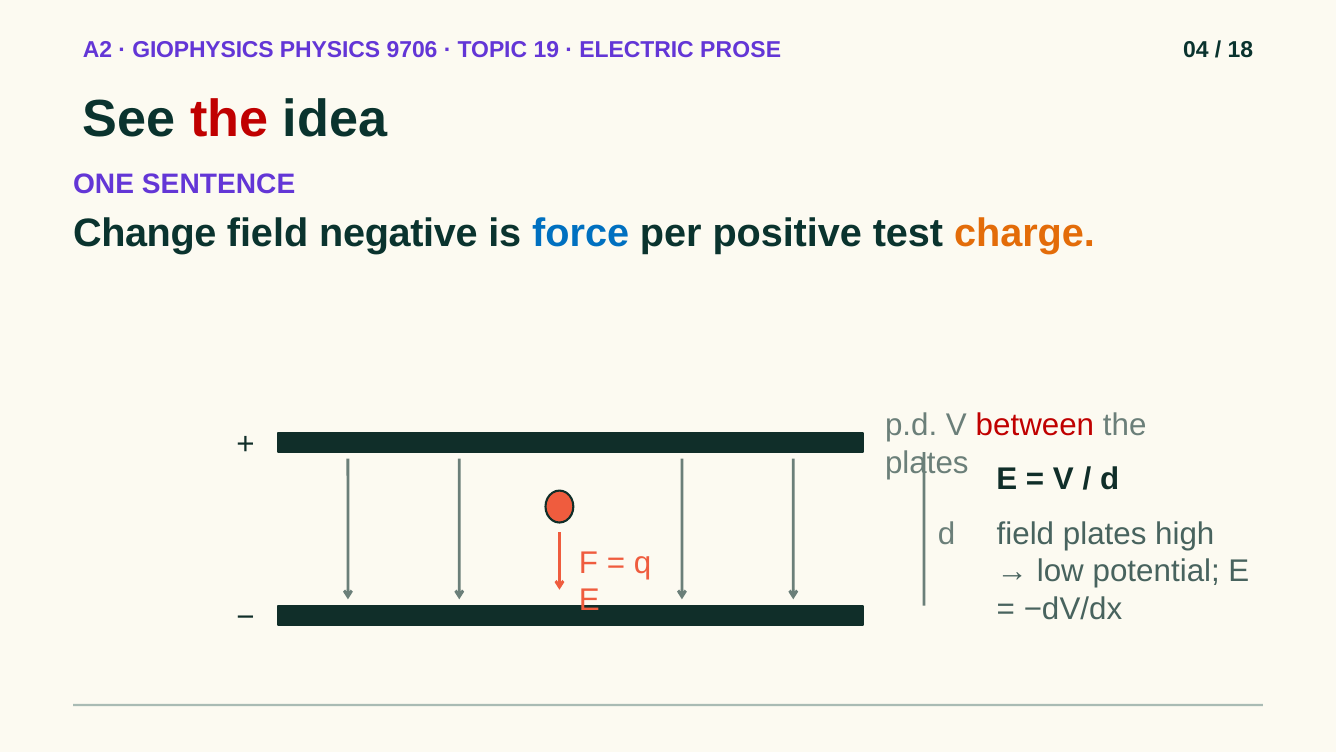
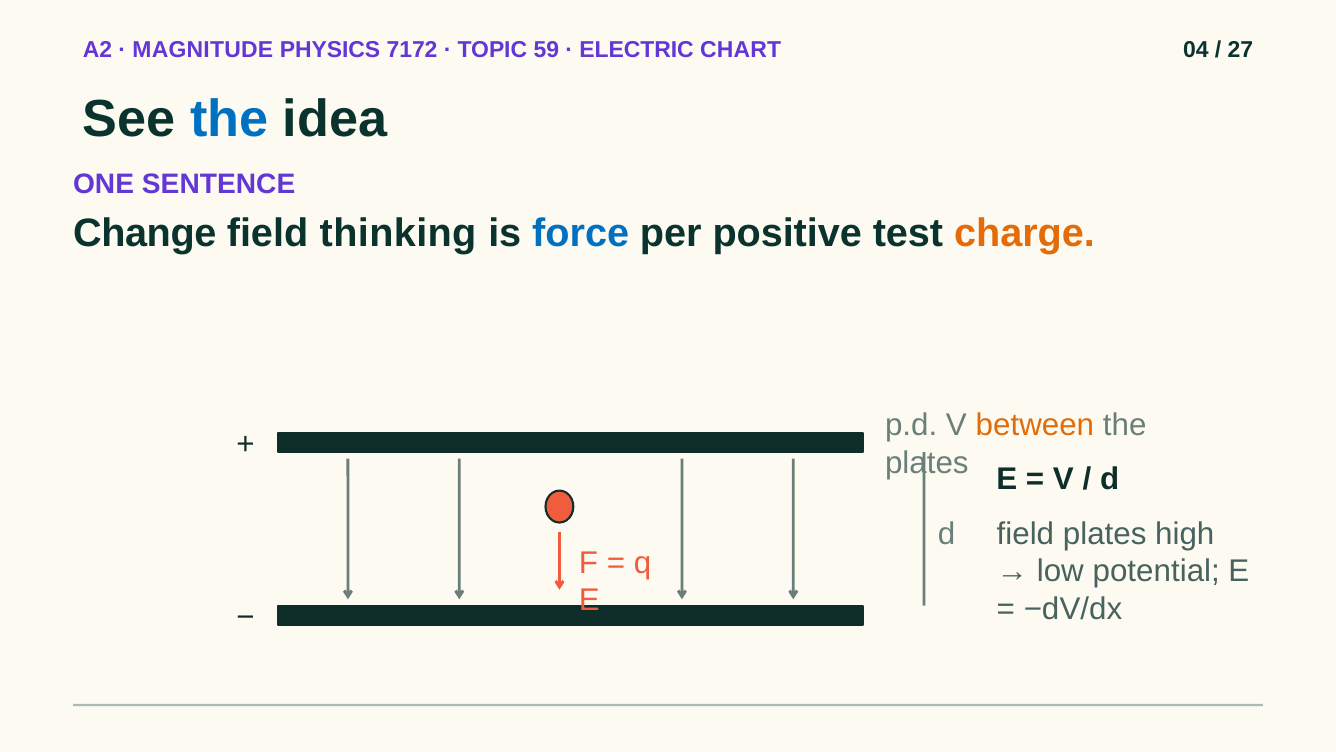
GIOPHYSICS: GIOPHYSICS -> MAGNITUDE
9706: 9706 -> 7172
19: 19 -> 59
PROSE: PROSE -> CHART
18: 18 -> 27
the at (229, 119) colour: red -> blue
negative: negative -> thinking
between colour: red -> orange
